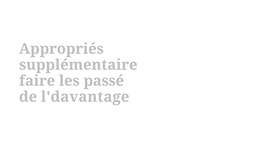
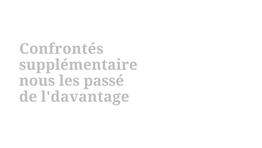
Appropriés: Appropriés -> Confrontés
faire: faire -> nous
